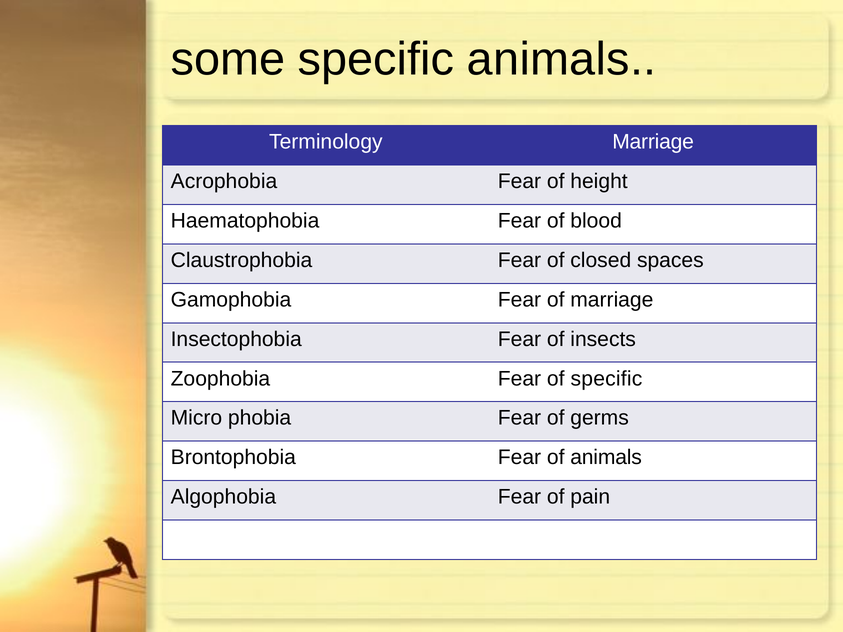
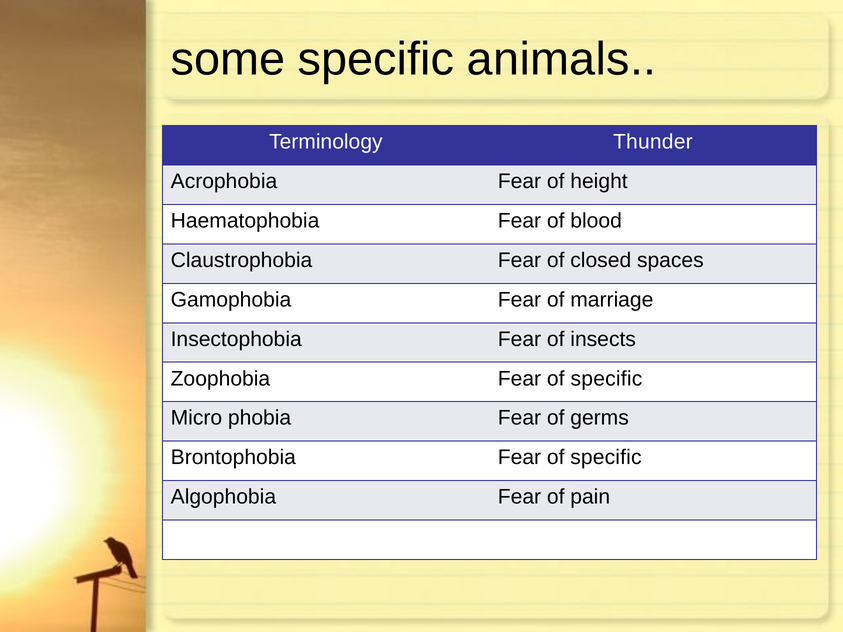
Terminology Marriage: Marriage -> Thunder
Brontophobia Fear of animals: animals -> specific
